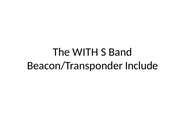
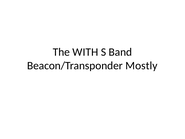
Include: Include -> Mostly
